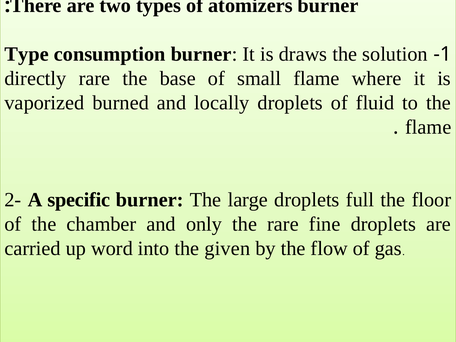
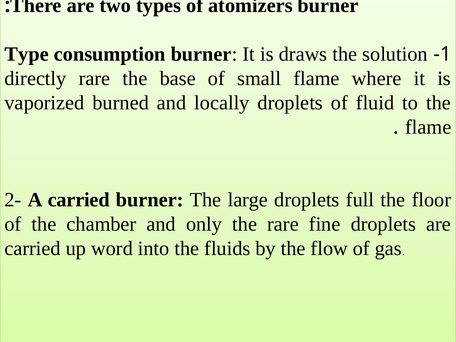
A specific: specific -> carried
given: given -> fluids
